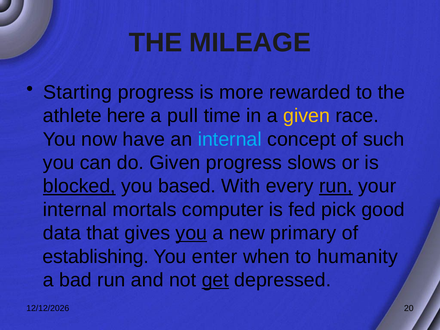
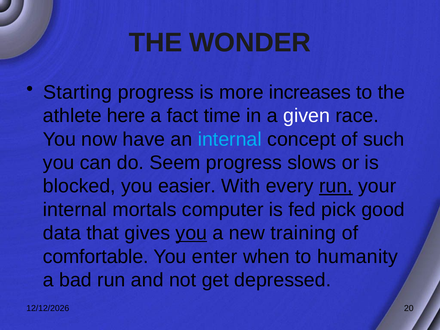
MILEAGE: MILEAGE -> WONDER
rewarded: rewarded -> increases
pull: pull -> fact
given at (307, 116) colour: yellow -> white
do Given: Given -> Seem
blocked underline: present -> none
based: based -> easier
primary: primary -> training
establishing: establishing -> comfortable
get underline: present -> none
